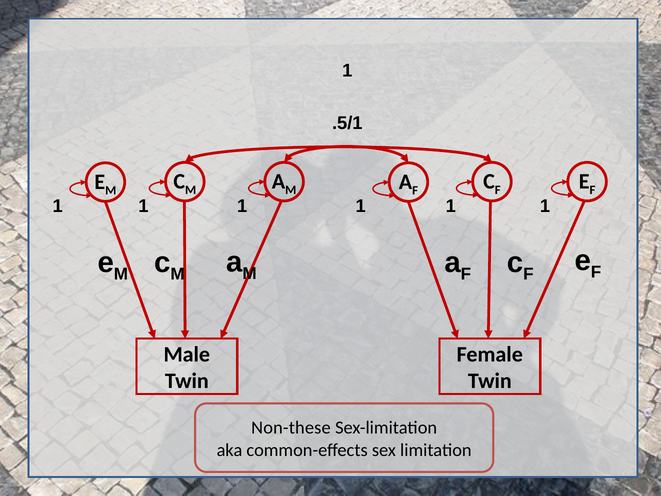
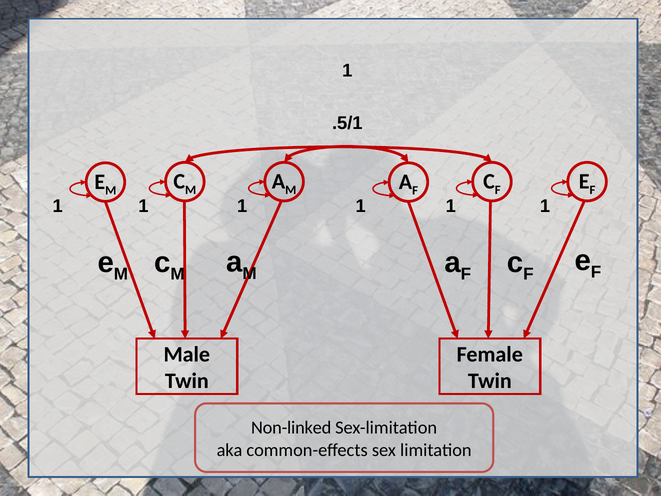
Non-these: Non-these -> Non-linked
